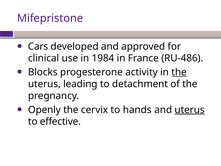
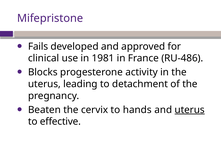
Cars: Cars -> Fails
1984: 1984 -> 1981
the at (179, 72) underline: present -> none
Openly: Openly -> Beaten
